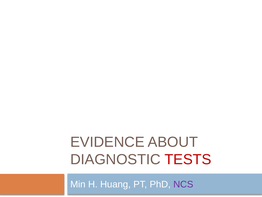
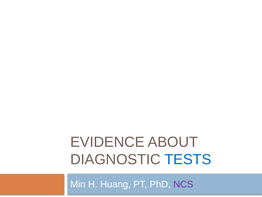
TESTS colour: red -> blue
